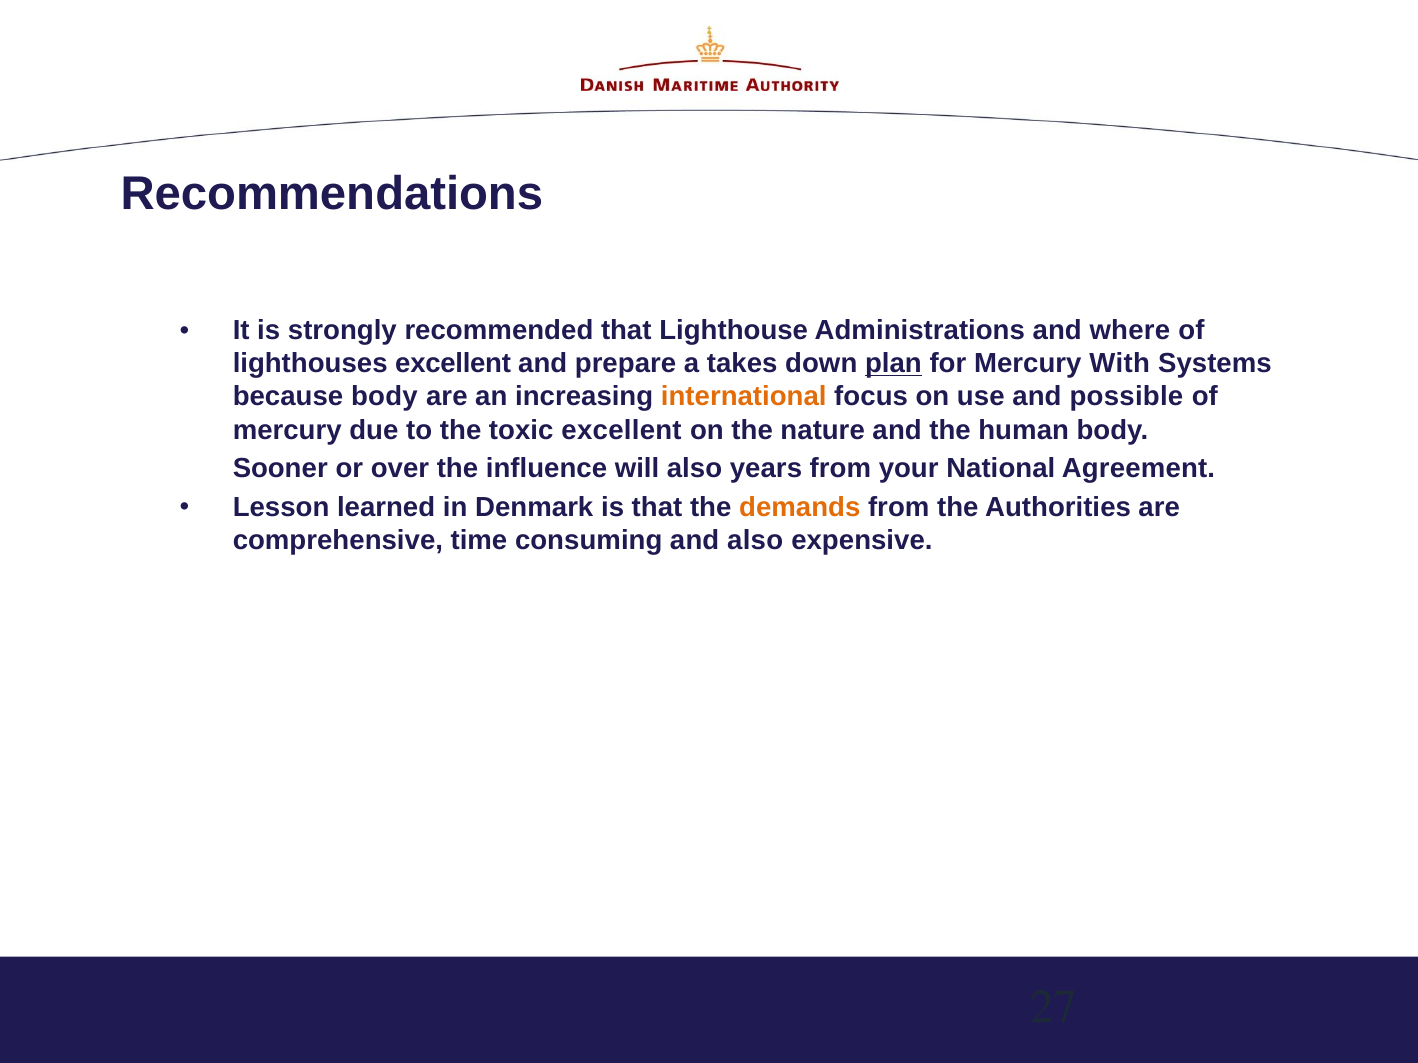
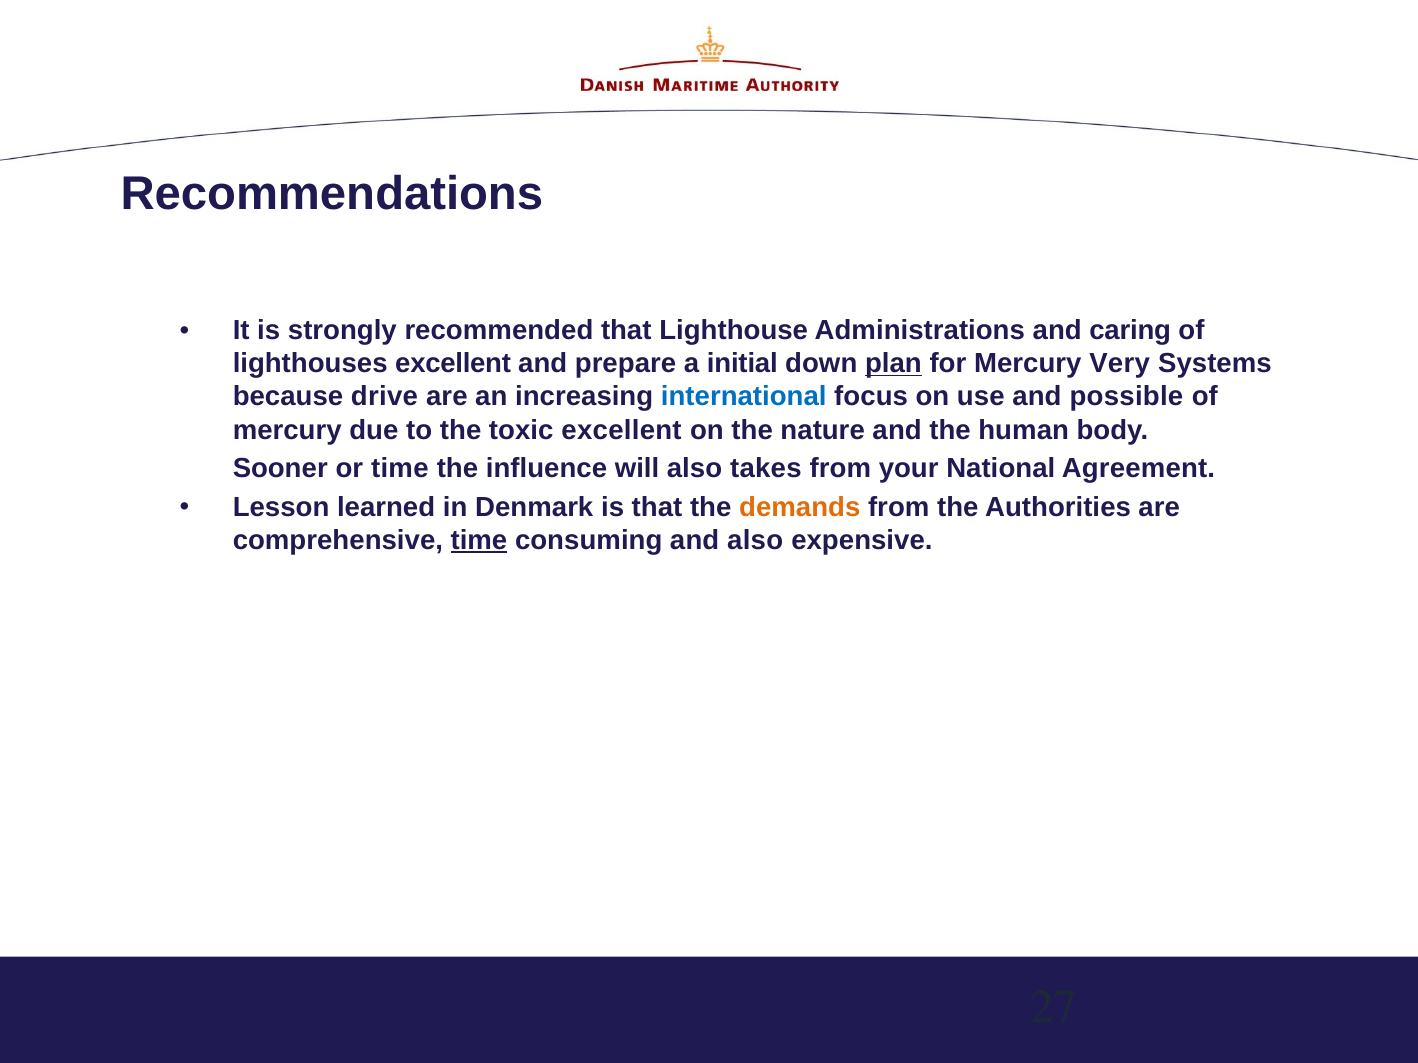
where: where -> caring
takes: takes -> initial
With: With -> Very
because body: body -> drive
international colour: orange -> blue
or over: over -> time
years: years -> takes
time at (479, 541) underline: none -> present
